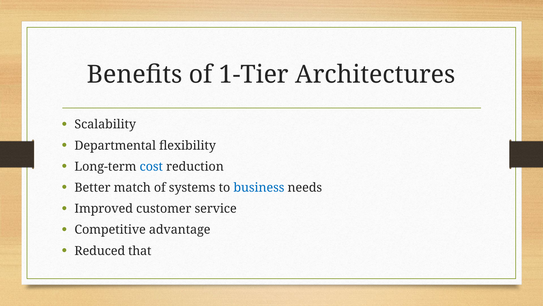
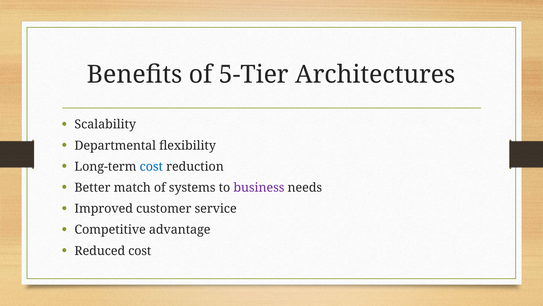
1-Tier: 1-Tier -> 5-Tier
business colour: blue -> purple
Reduced that: that -> cost
